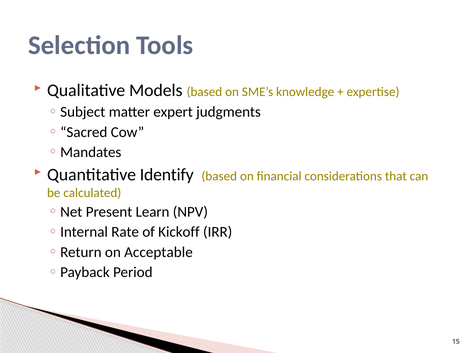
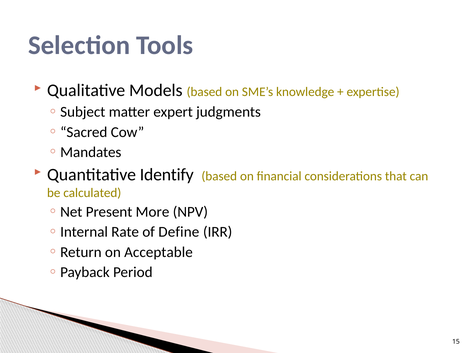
Learn: Learn -> More
Kickoff: Kickoff -> Define
